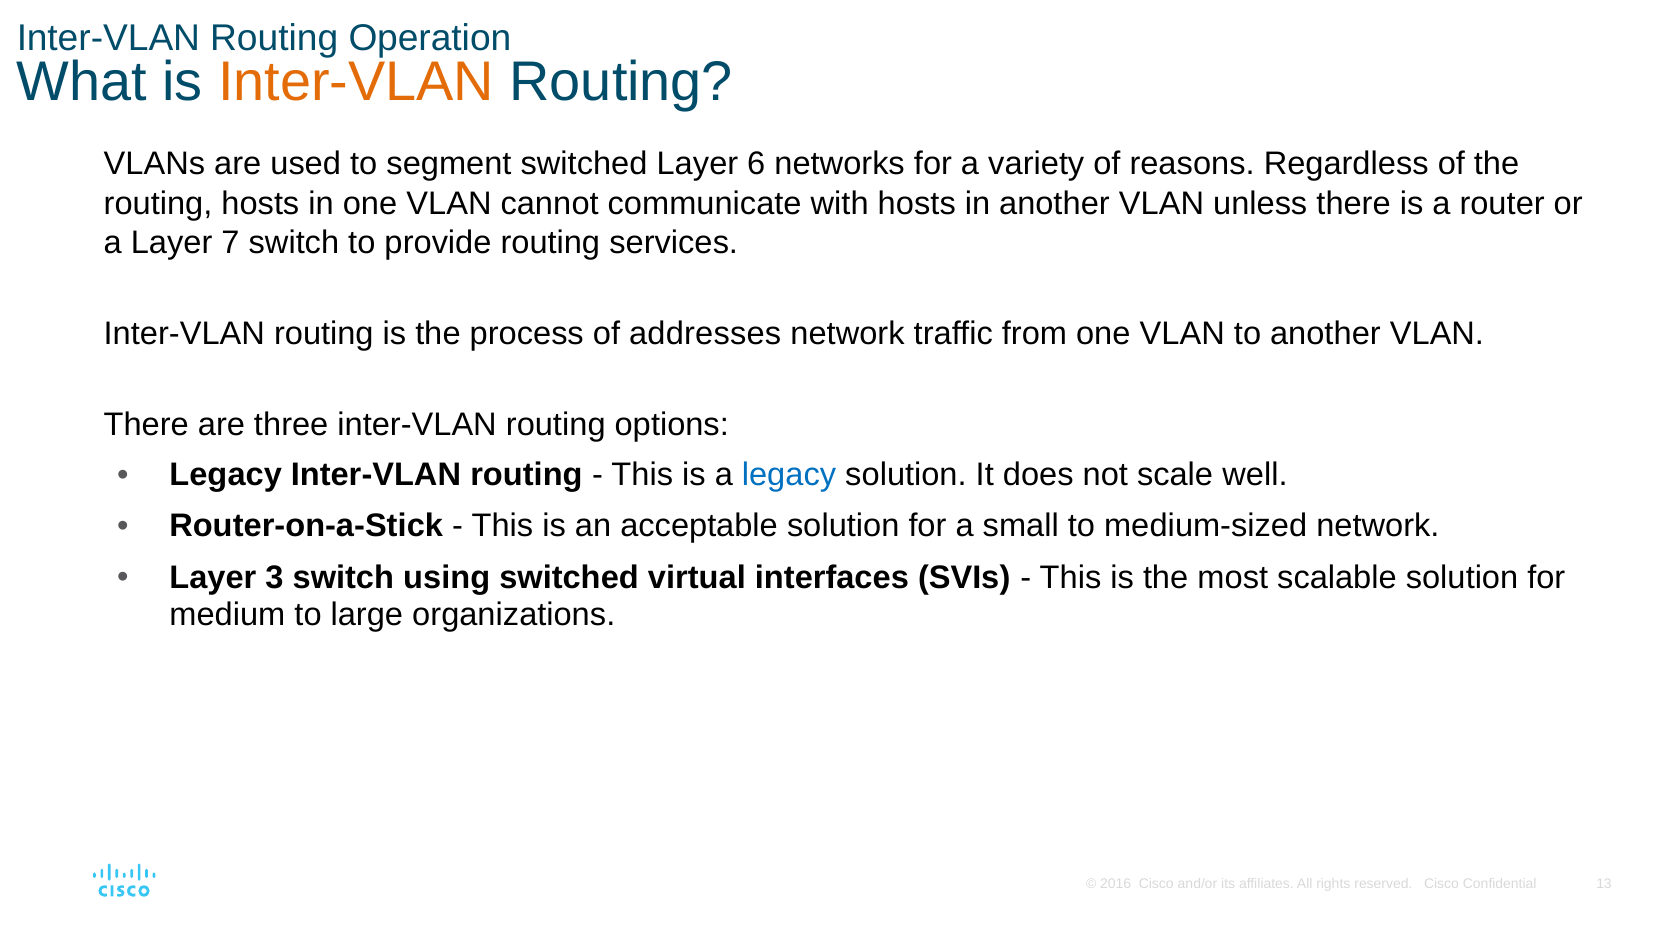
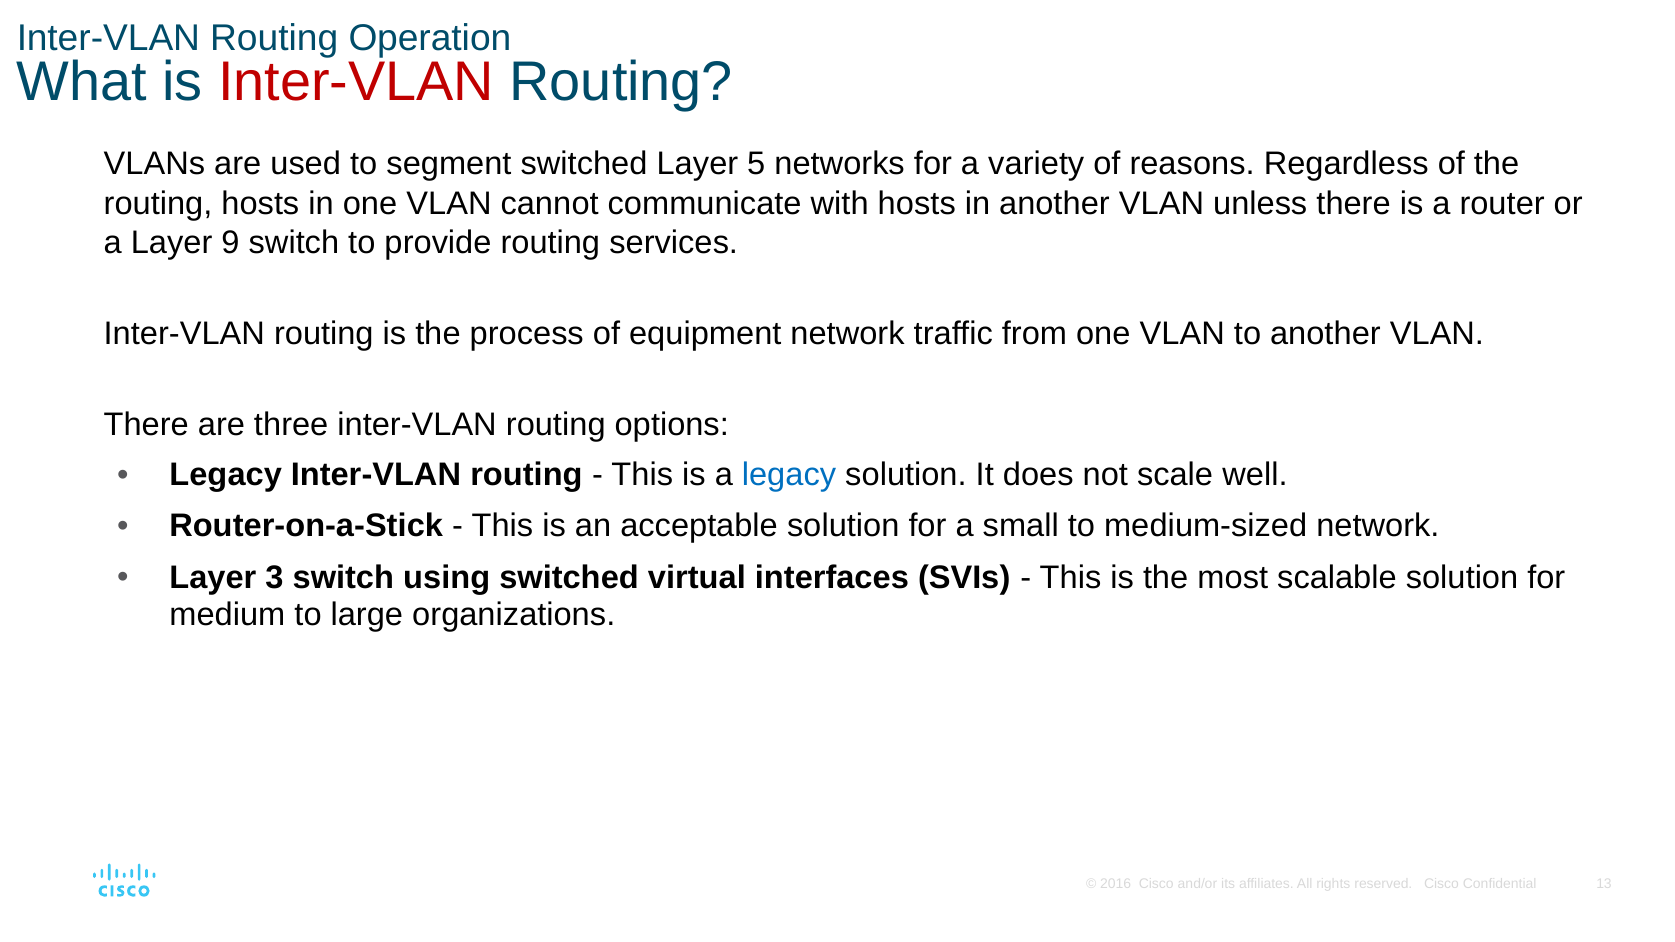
Inter-VLAN at (356, 82) colour: orange -> red
6: 6 -> 5
7: 7 -> 9
addresses: addresses -> equipment
